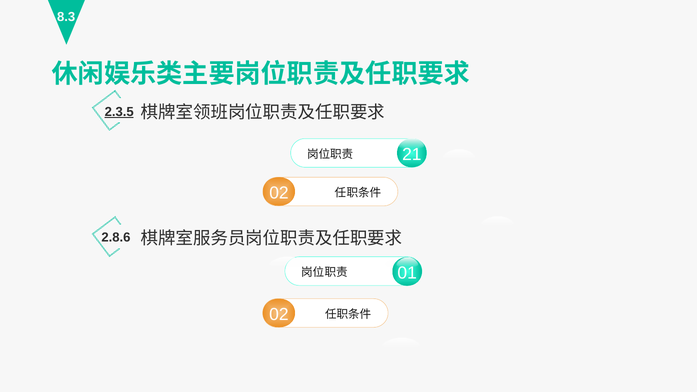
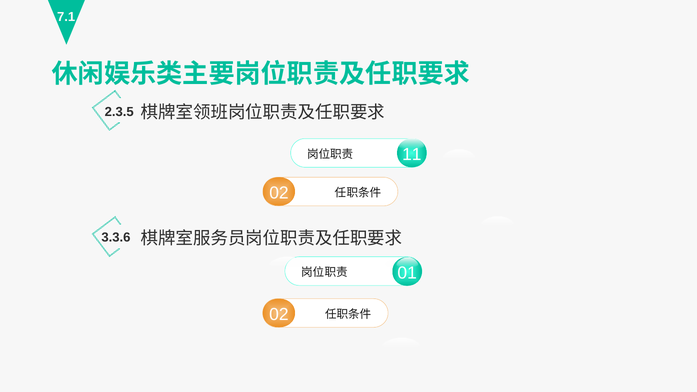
8.3: 8.3 -> 7.1
2.3.5 underline: present -> none
21: 21 -> 11
2.8.6: 2.8.6 -> 3.3.6
